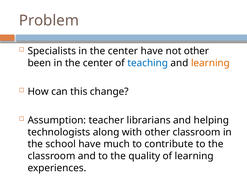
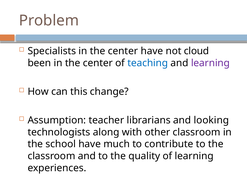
not other: other -> cloud
learning at (210, 63) colour: orange -> purple
helping: helping -> looking
